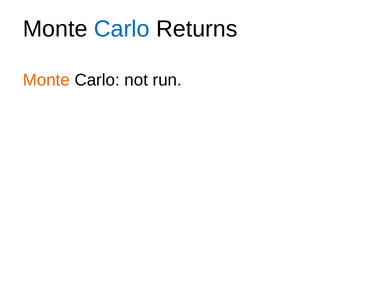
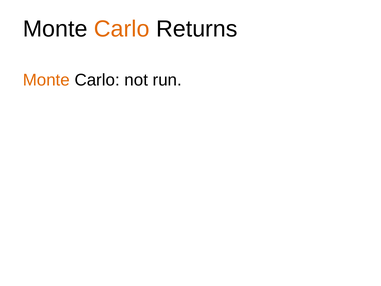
Carlo at (122, 29) colour: blue -> orange
